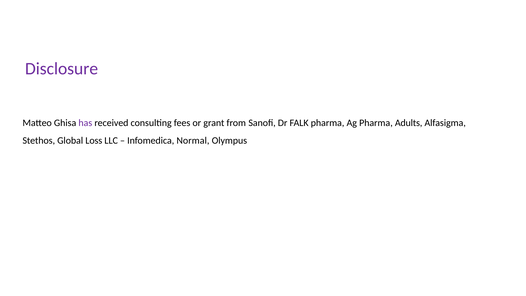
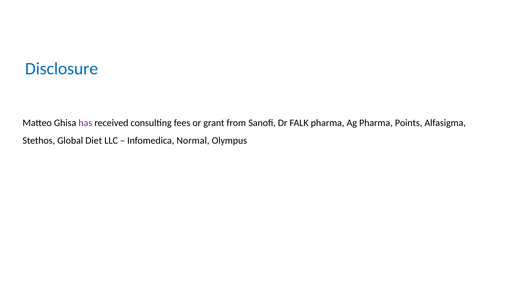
Disclosure colour: purple -> blue
Adults: Adults -> Points
Loss: Loss -> Diet
